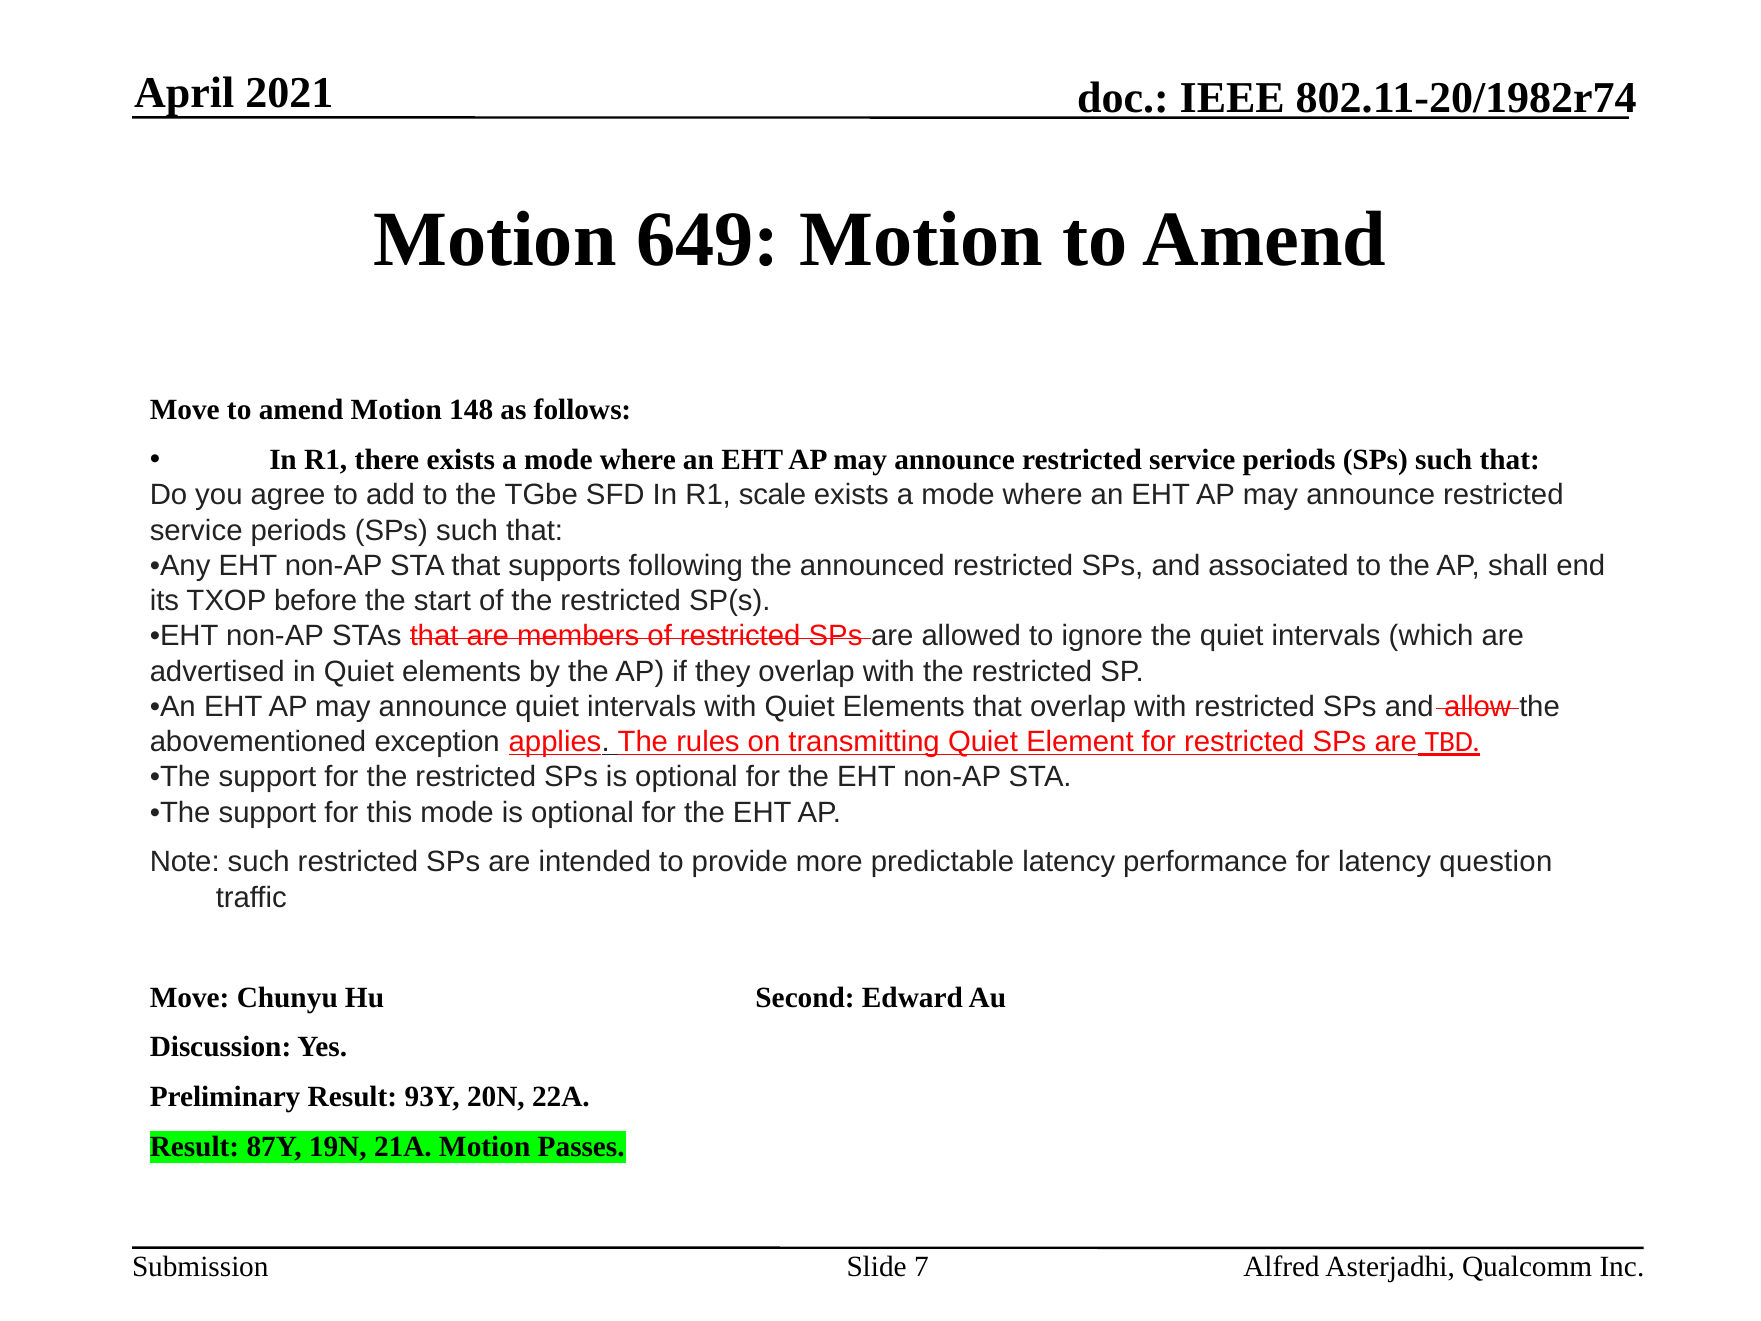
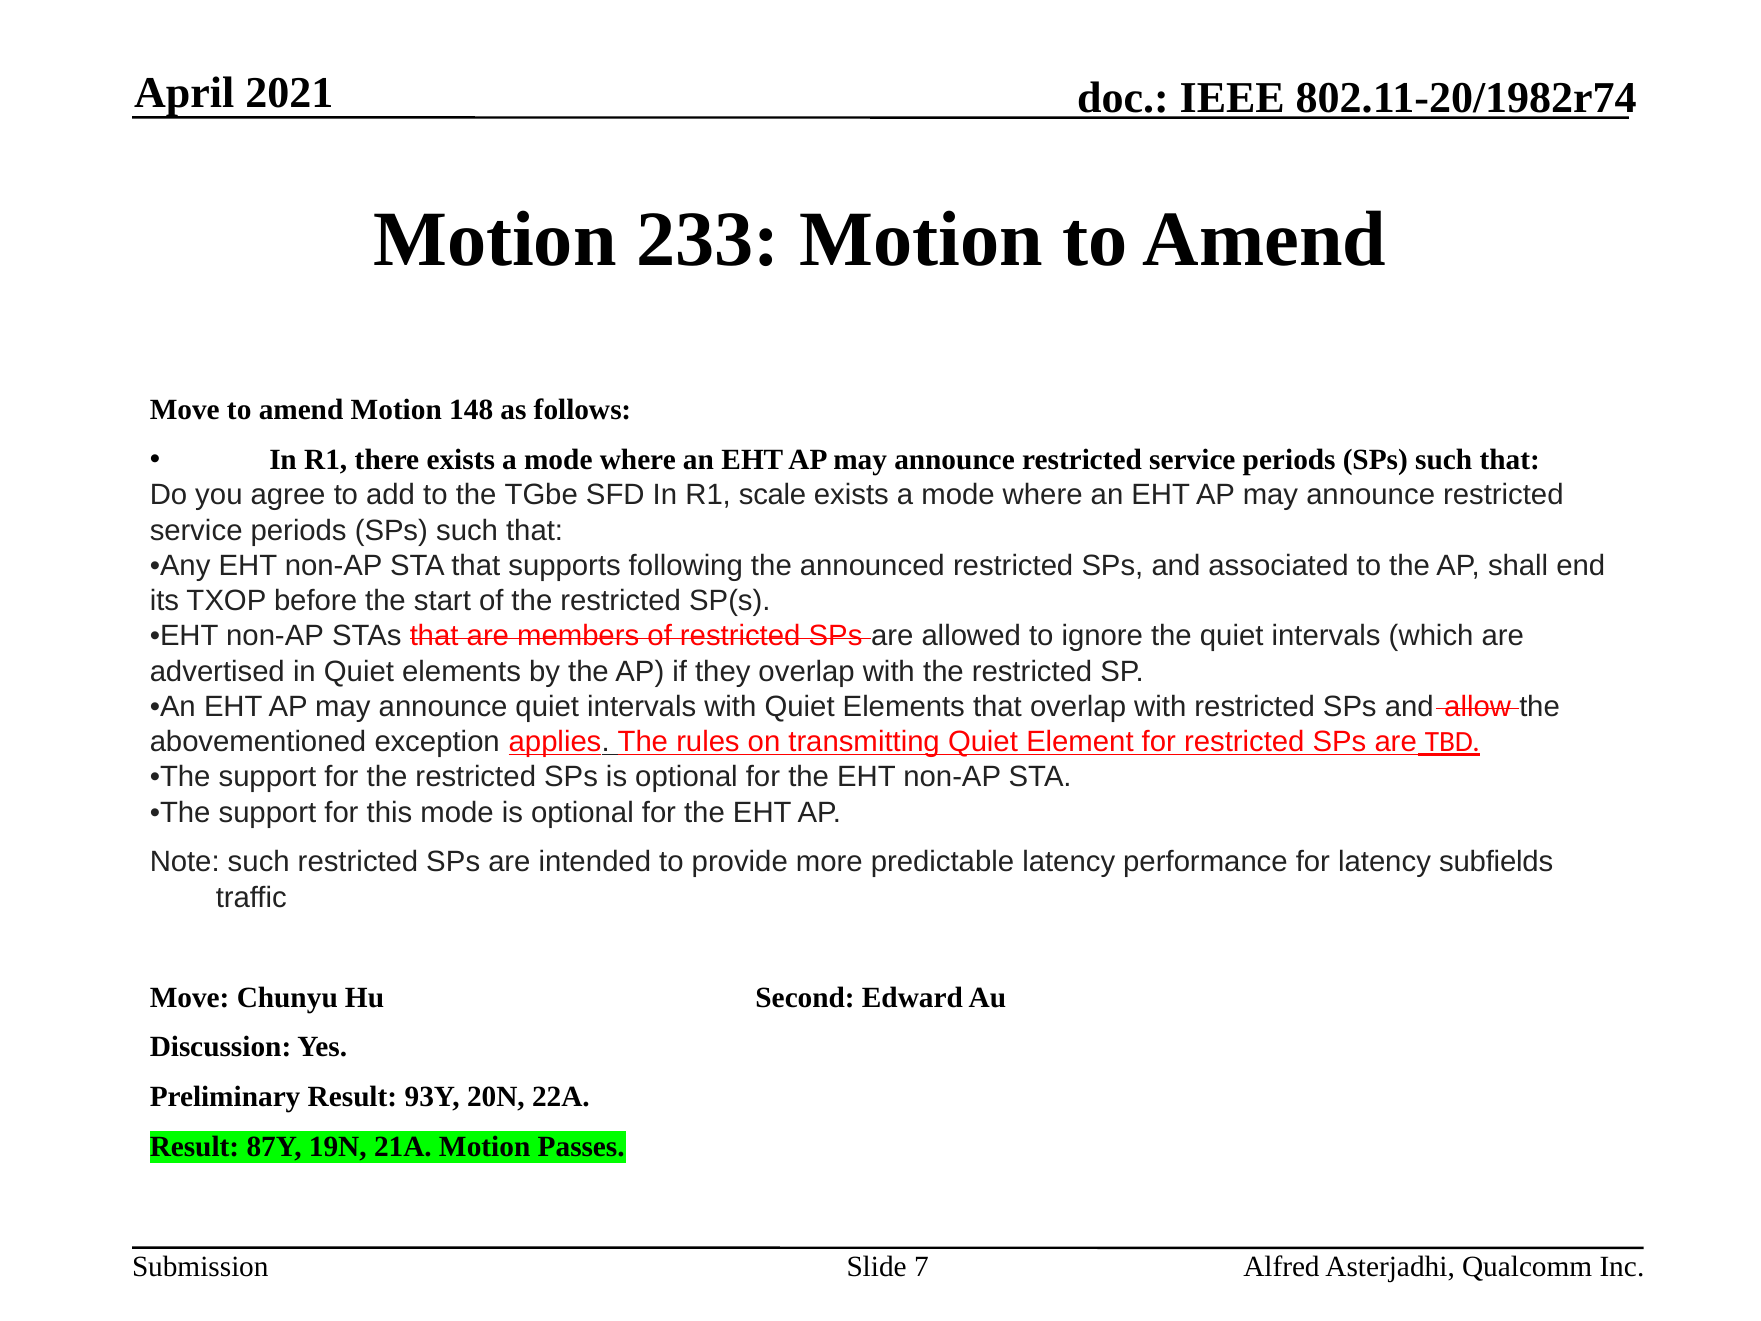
649: 649 -> 233
question: question -> subfields
